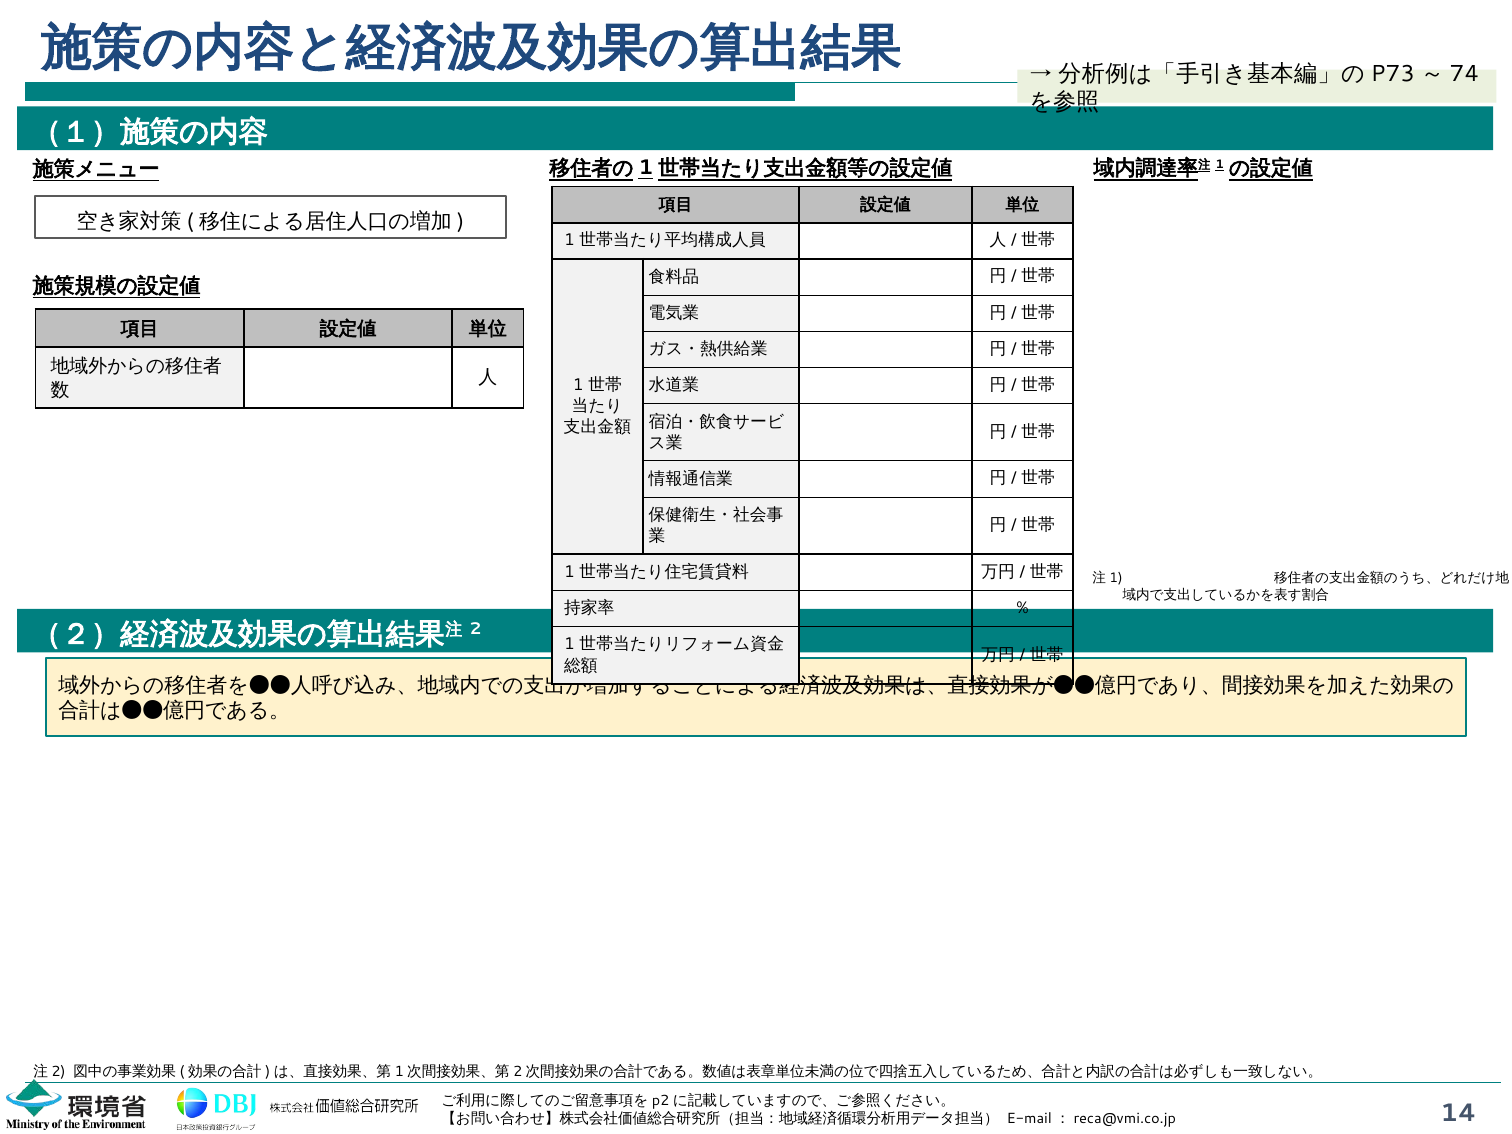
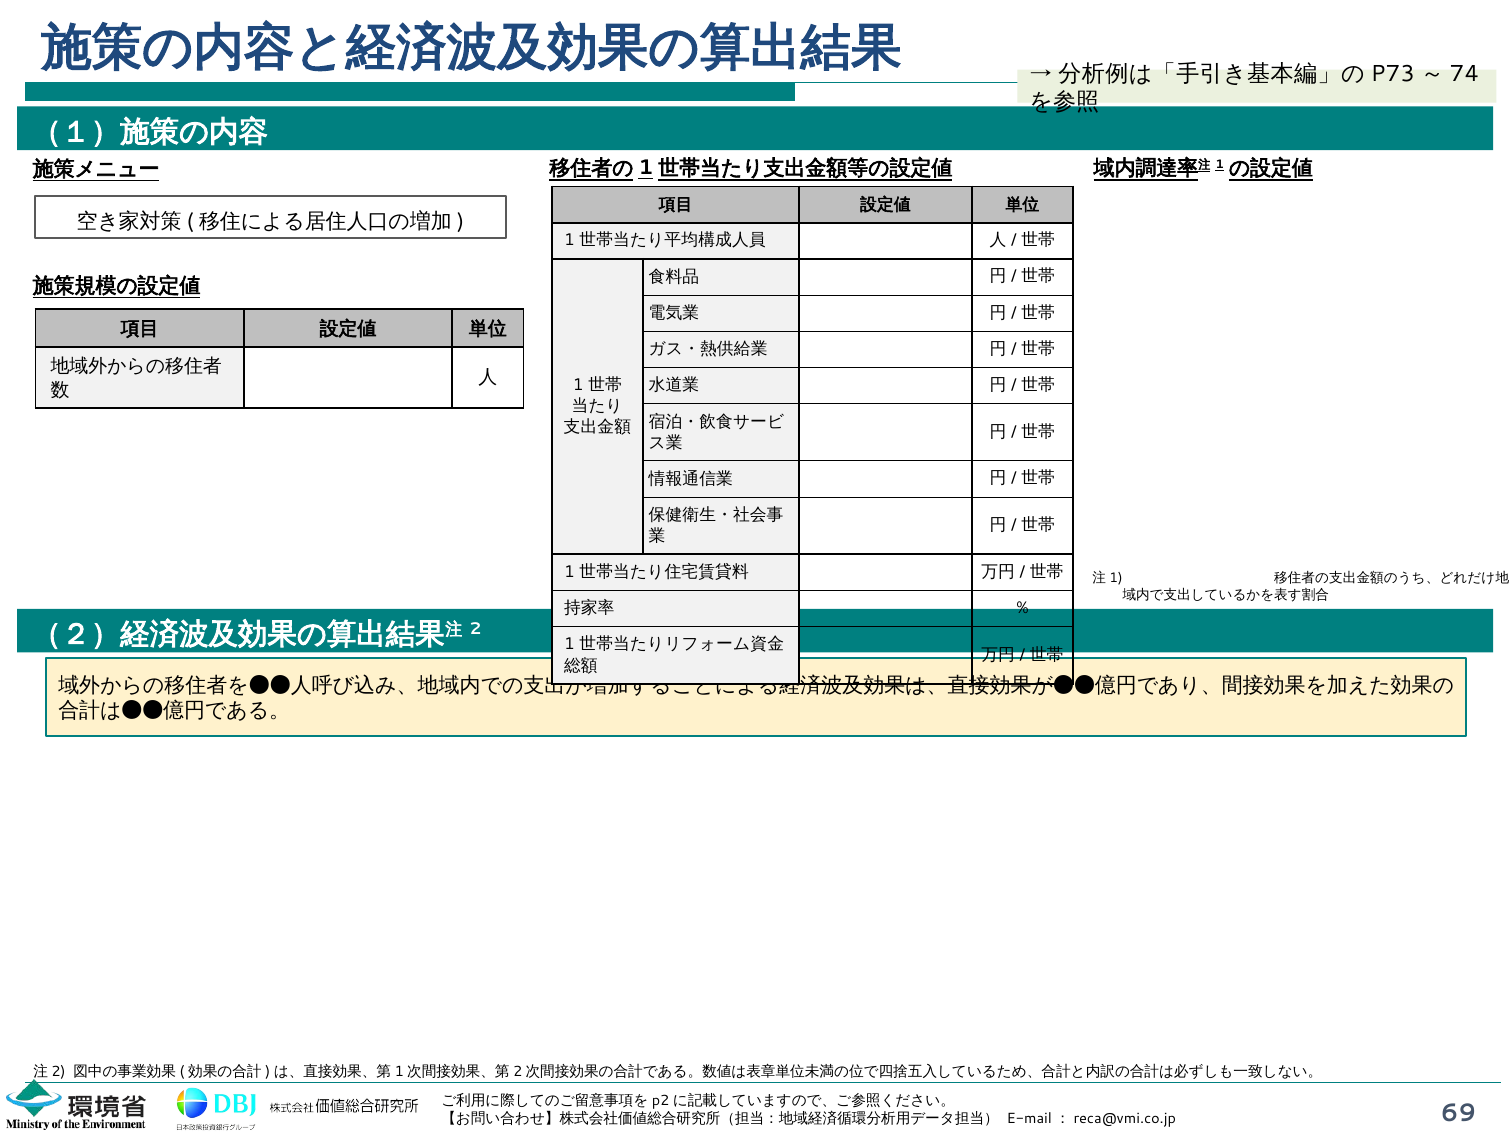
14: 14 -> 69
